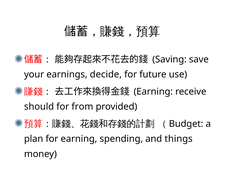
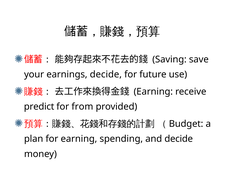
should: should -> predict
and things: things -> decide
